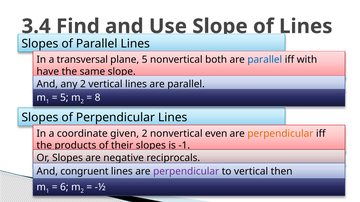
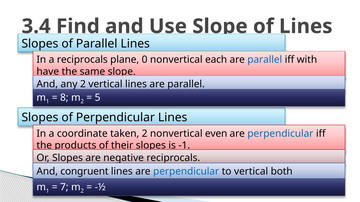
a transversal: transversal -> reciprocals
plane 5: 5 -> 0
both: both -> each
5 at (64, 98): 5 -> 8
8: 8 -> 5
given: given -> taken
perpendicular at (280, 134) colour: orange -> blue
perpendicular at (186, 172) colour: purple -> blue
then: then -> both
6: 6 -> 7
